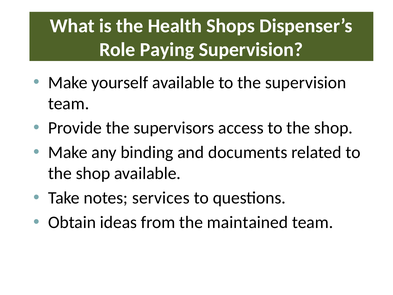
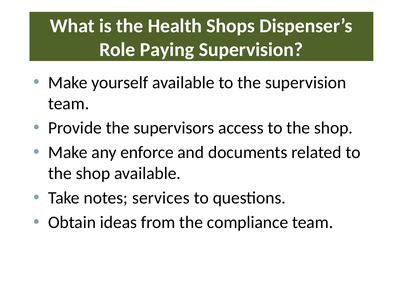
binding: binding -> enforce
maintained: maintained -> compliance
